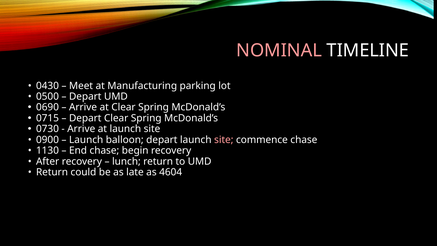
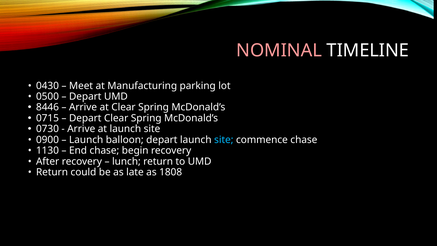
0690: 0690 -> 8446
site at (224, 140) colour: pink -> light blue
4604: 4604 -> 1808
